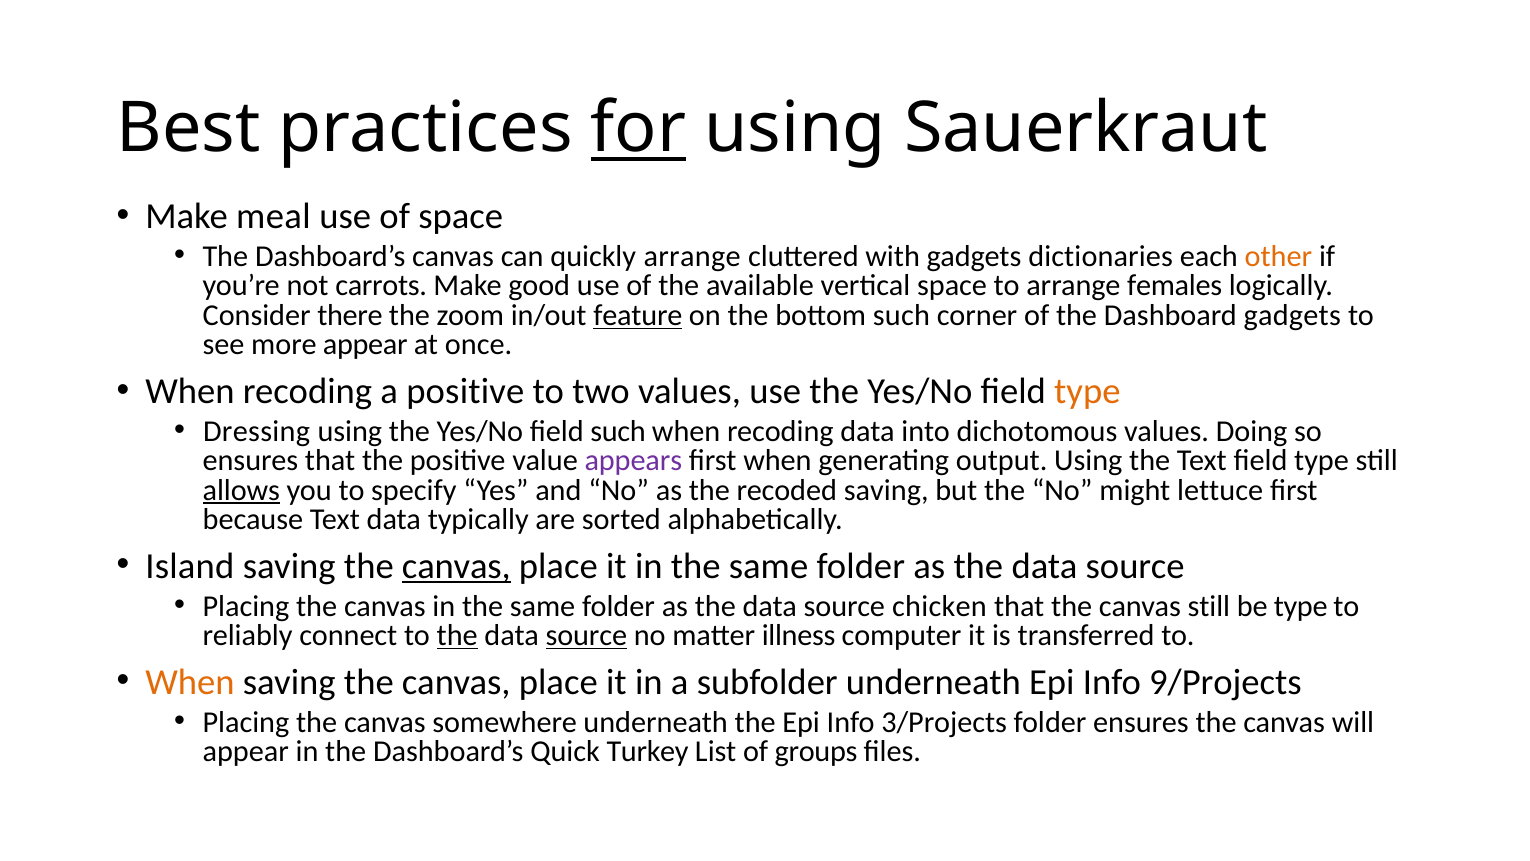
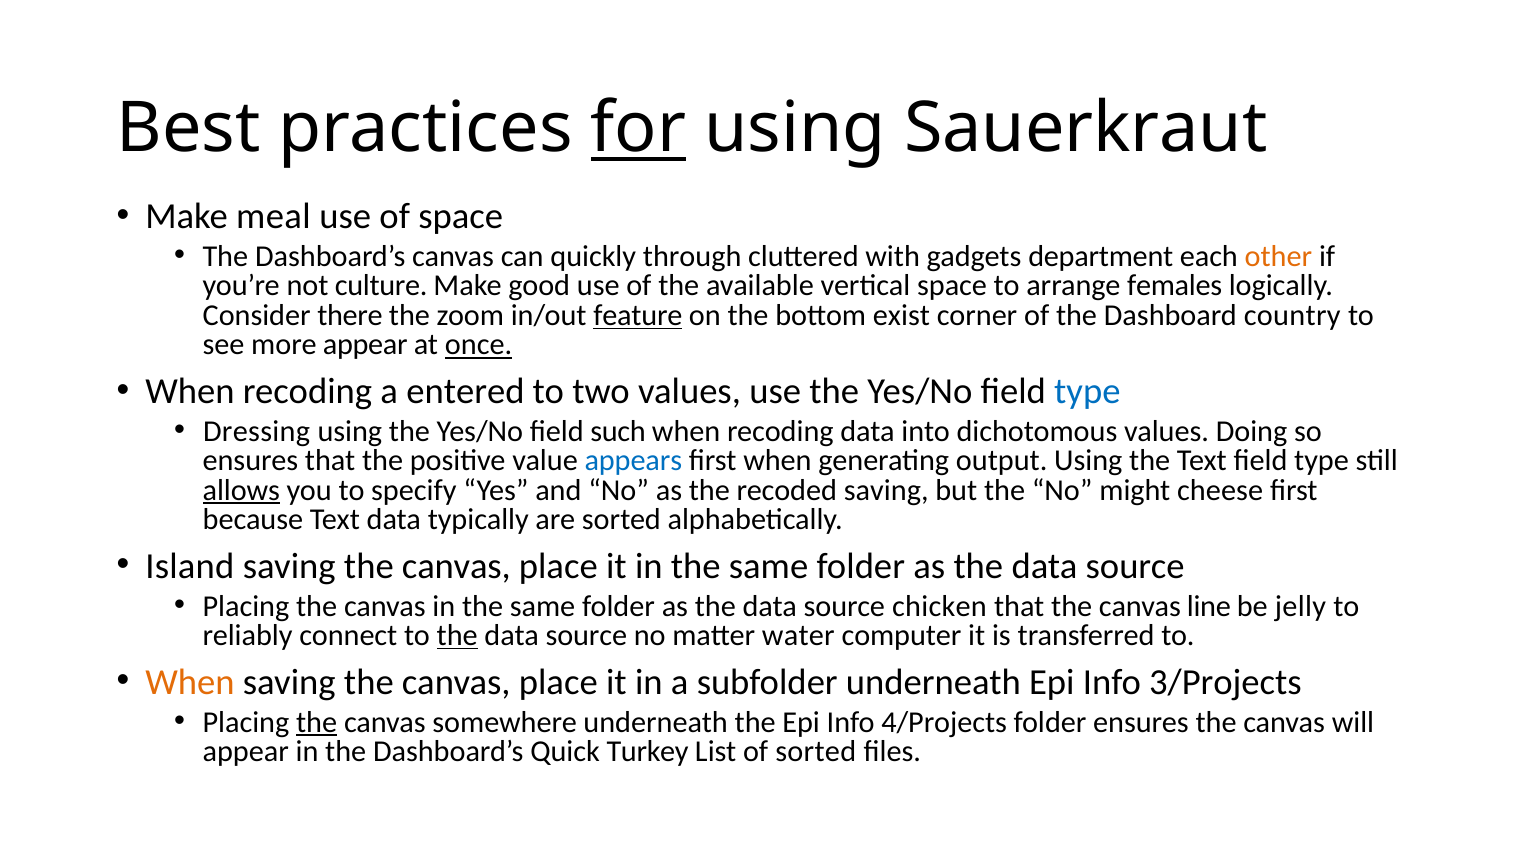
quickly arrange: arrange -> through
dictionaries: dictionaries -> department
carrots: carrots -> culture
bottom such: such -> exist
Dashboard gadgets: gadgets -> country
once underline: none -> present
a positive: positive -> entered
type at (1087, 391) colour: orange -> blue
appears colour: purple -> blue
lettuce: lettuce -> cheese
canvas at (456, 566) underline: present -> none
canvas still: still -> line
be type: type -> jelly
source at (586, 635) underline: present -> none
illness: illness -> water
9/Projects: 9/Projects -> 3/Projects
the at (317, 722) underline: none -> present
3/Projects: 3/Projects -> 4/Projects
of groups: groups -> sorted
